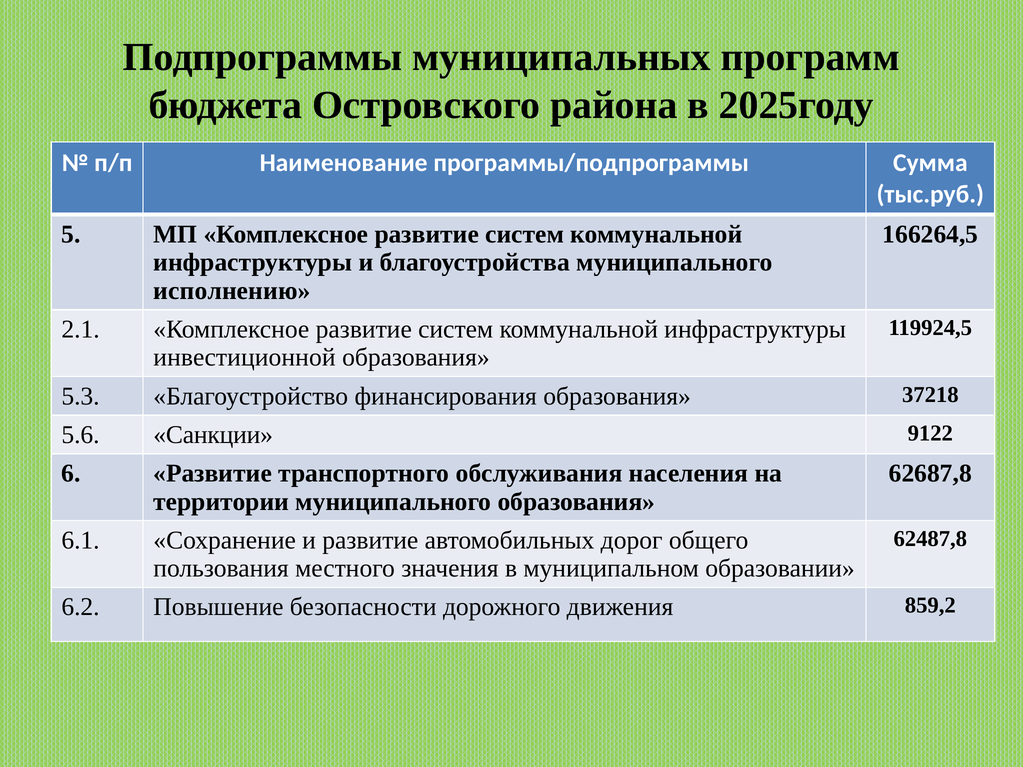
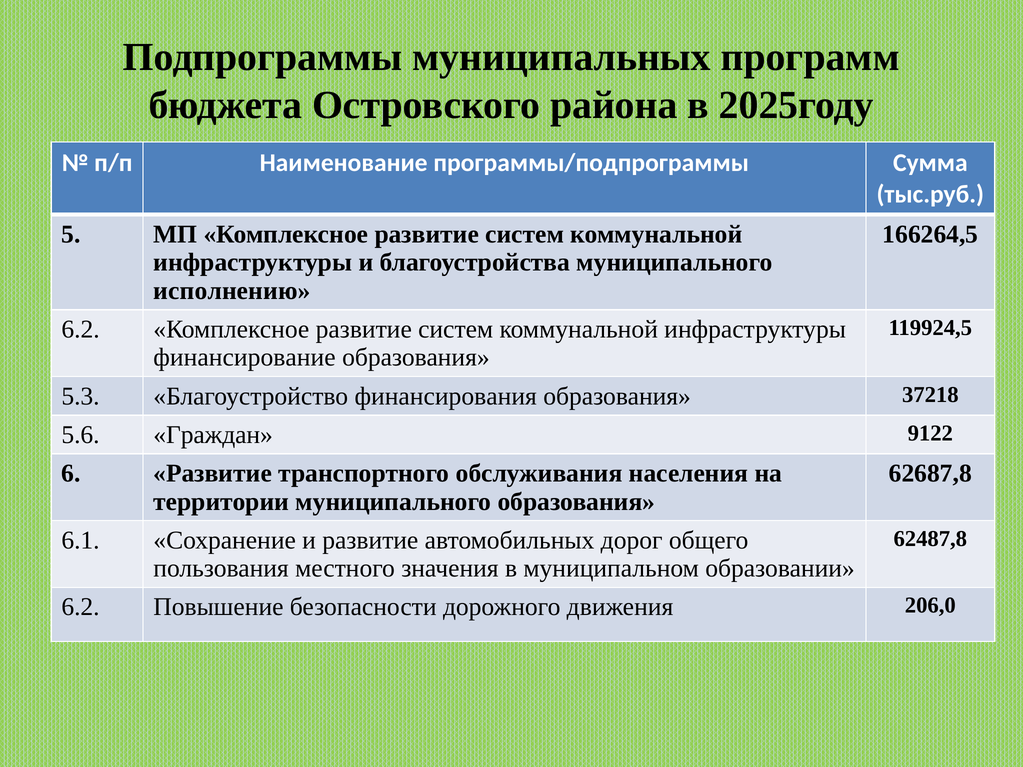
2.1 at (81, 329): 2.1 -> 6.2
инвестиционной: инвестиционной -> финансирование
Санкции: Санкции -> Граждан
859,2: 859,2 -> 206,0
